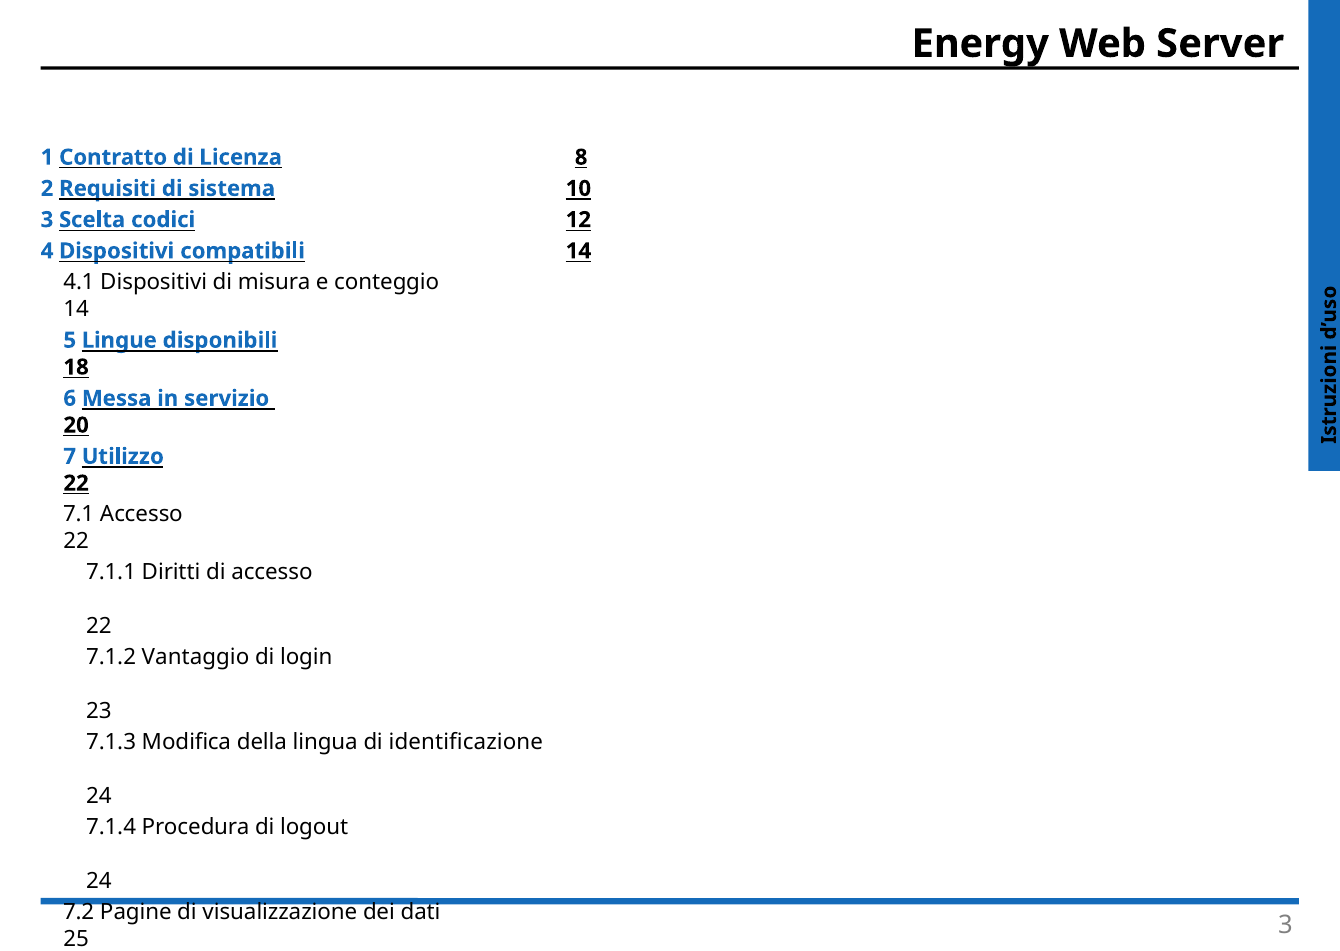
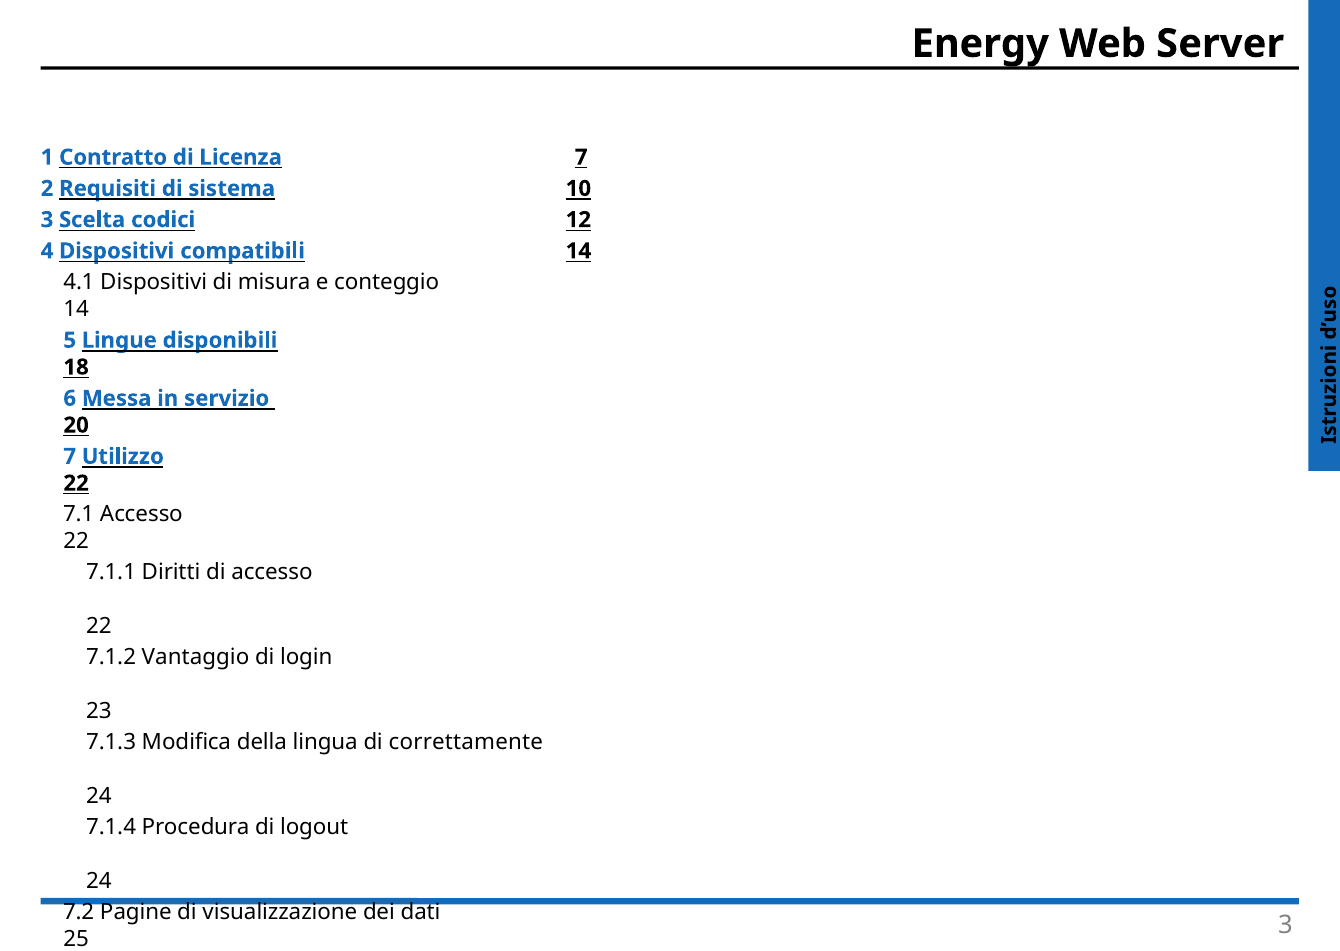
Licenza 8: 8 -> 7
identificazione: identificazione -> correttamente
